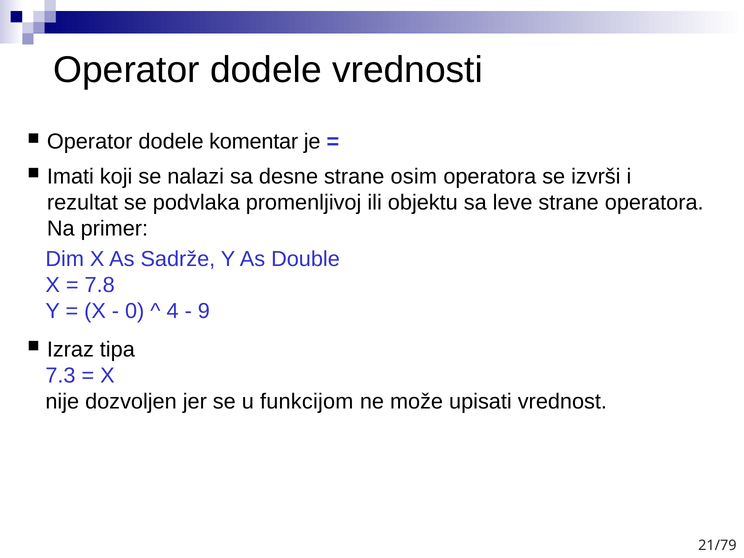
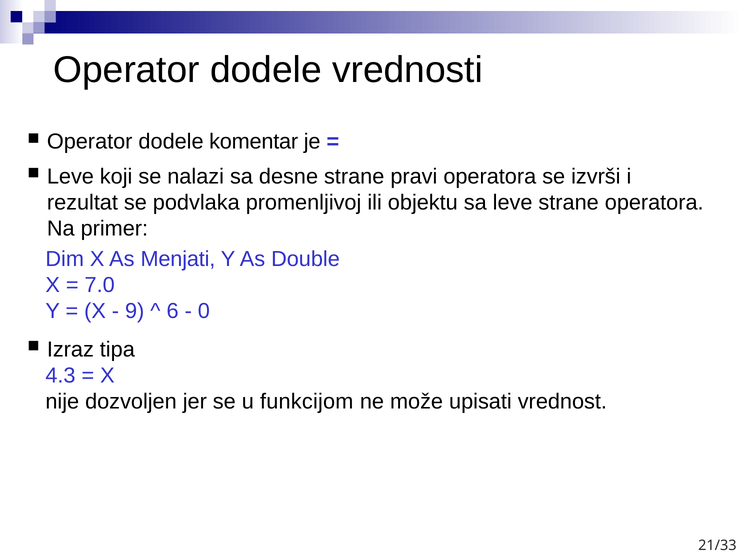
Imati at (70, 176): Imati -> Leve
osim: osim -> pravi
Sadrže: Sadrže -> Menjati
7.8: 7.8 -> 7.0
0: 0 -> 9
4: 4 -> 6
9: 9 -> 0
7.3: 7.3 -> 4.3
21/79: 21/79 -> 21/33
